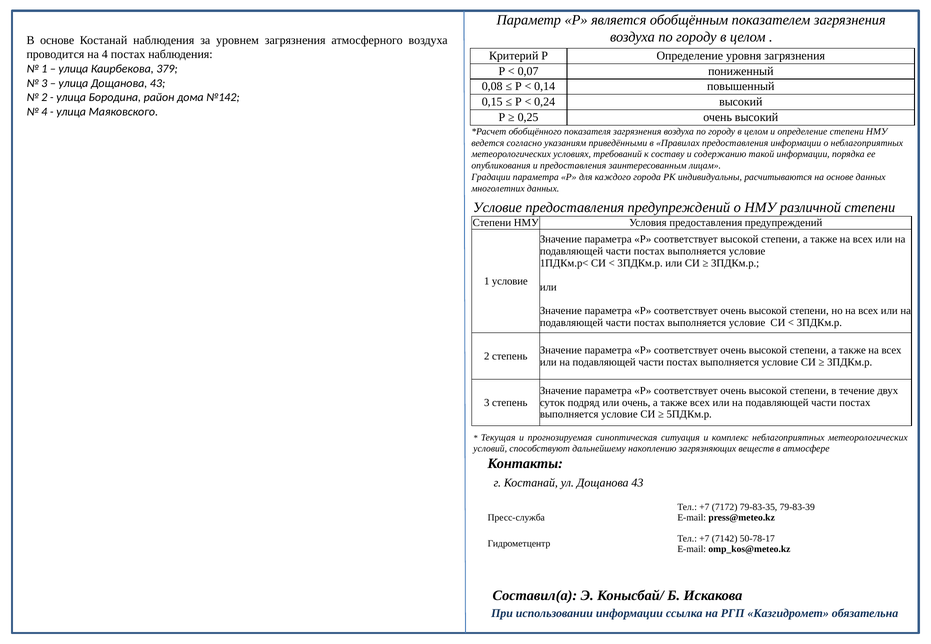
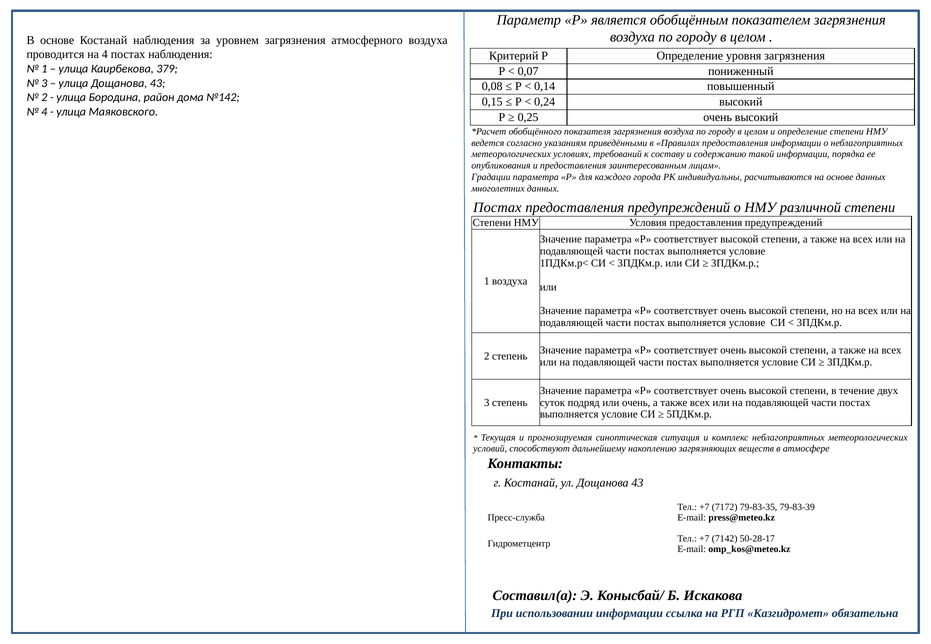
Условие at (497, 208): Условие -> Постах
1 условие: условие -> воздуха
50-78-17: 50-78-17 -> 50-28-17
